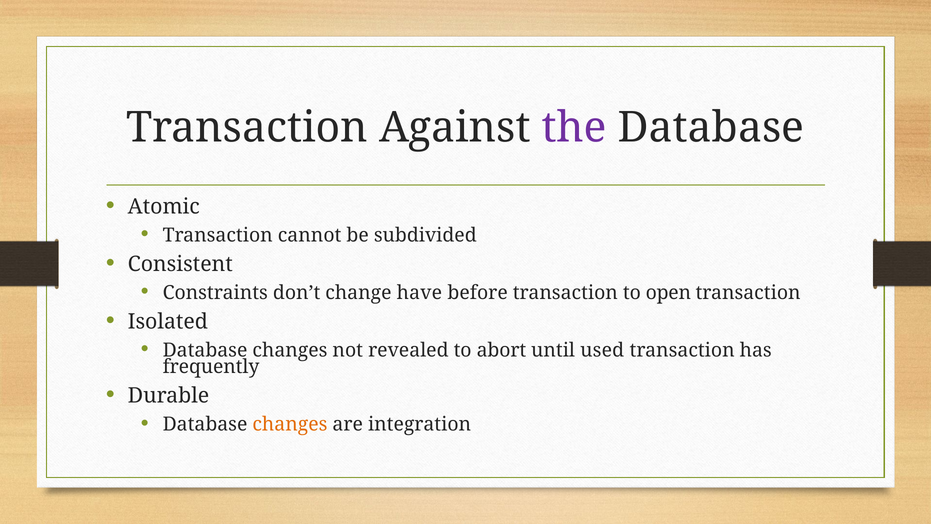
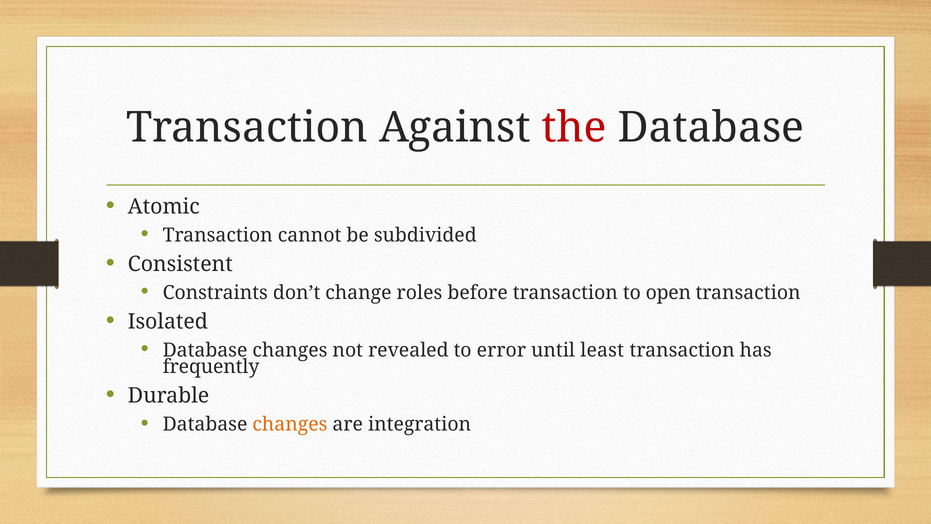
the colour: purple -> red
have: have -> roles
abort: abort -> error
used: used -> least
